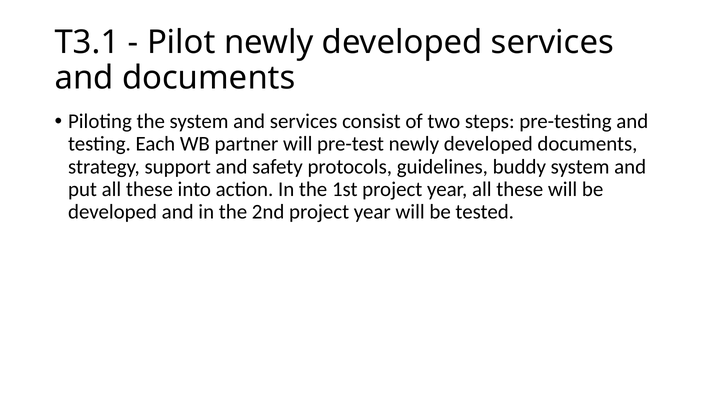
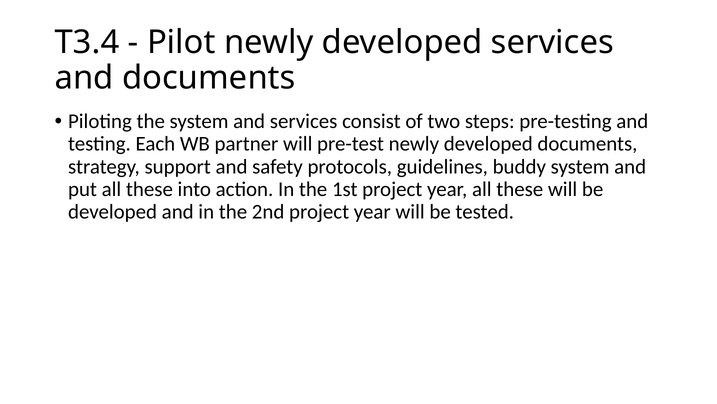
T3.1: T3.1 -> T3.4
